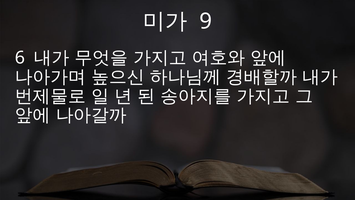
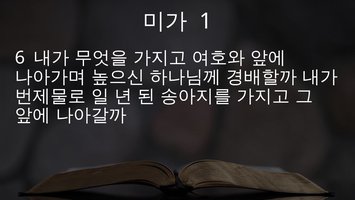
9: 9 -> 1
